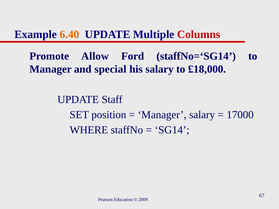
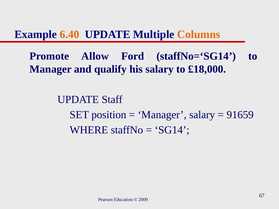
Columns colour: red -> orange
special: special -> qualify
17000: 17000 -> 91659
